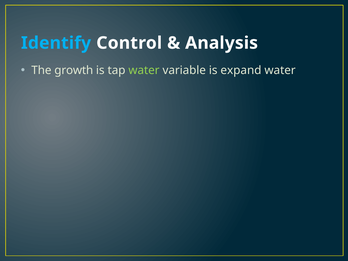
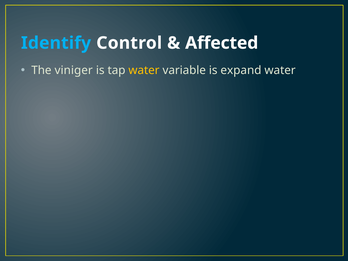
Analysis: Analysis -> Affected
growth: growth -> viniger
water at (144, 70) colour: light green -> yellow
